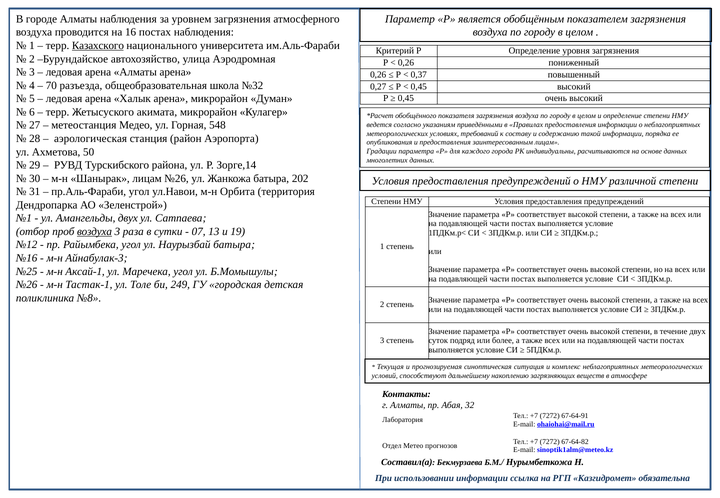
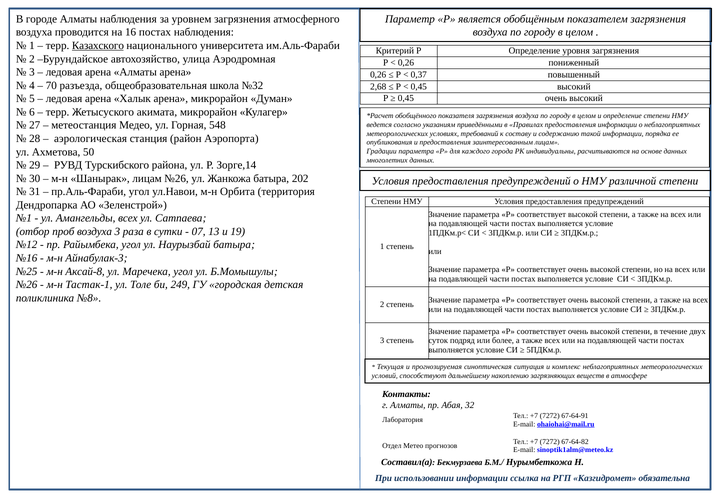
0,27: 0,27 -> 2,68
Амангельды двух: двух -> всех
воздуха at (94, 232) underline: present -> none
Аксай-1: Аксай-1 -> Аксай-8
